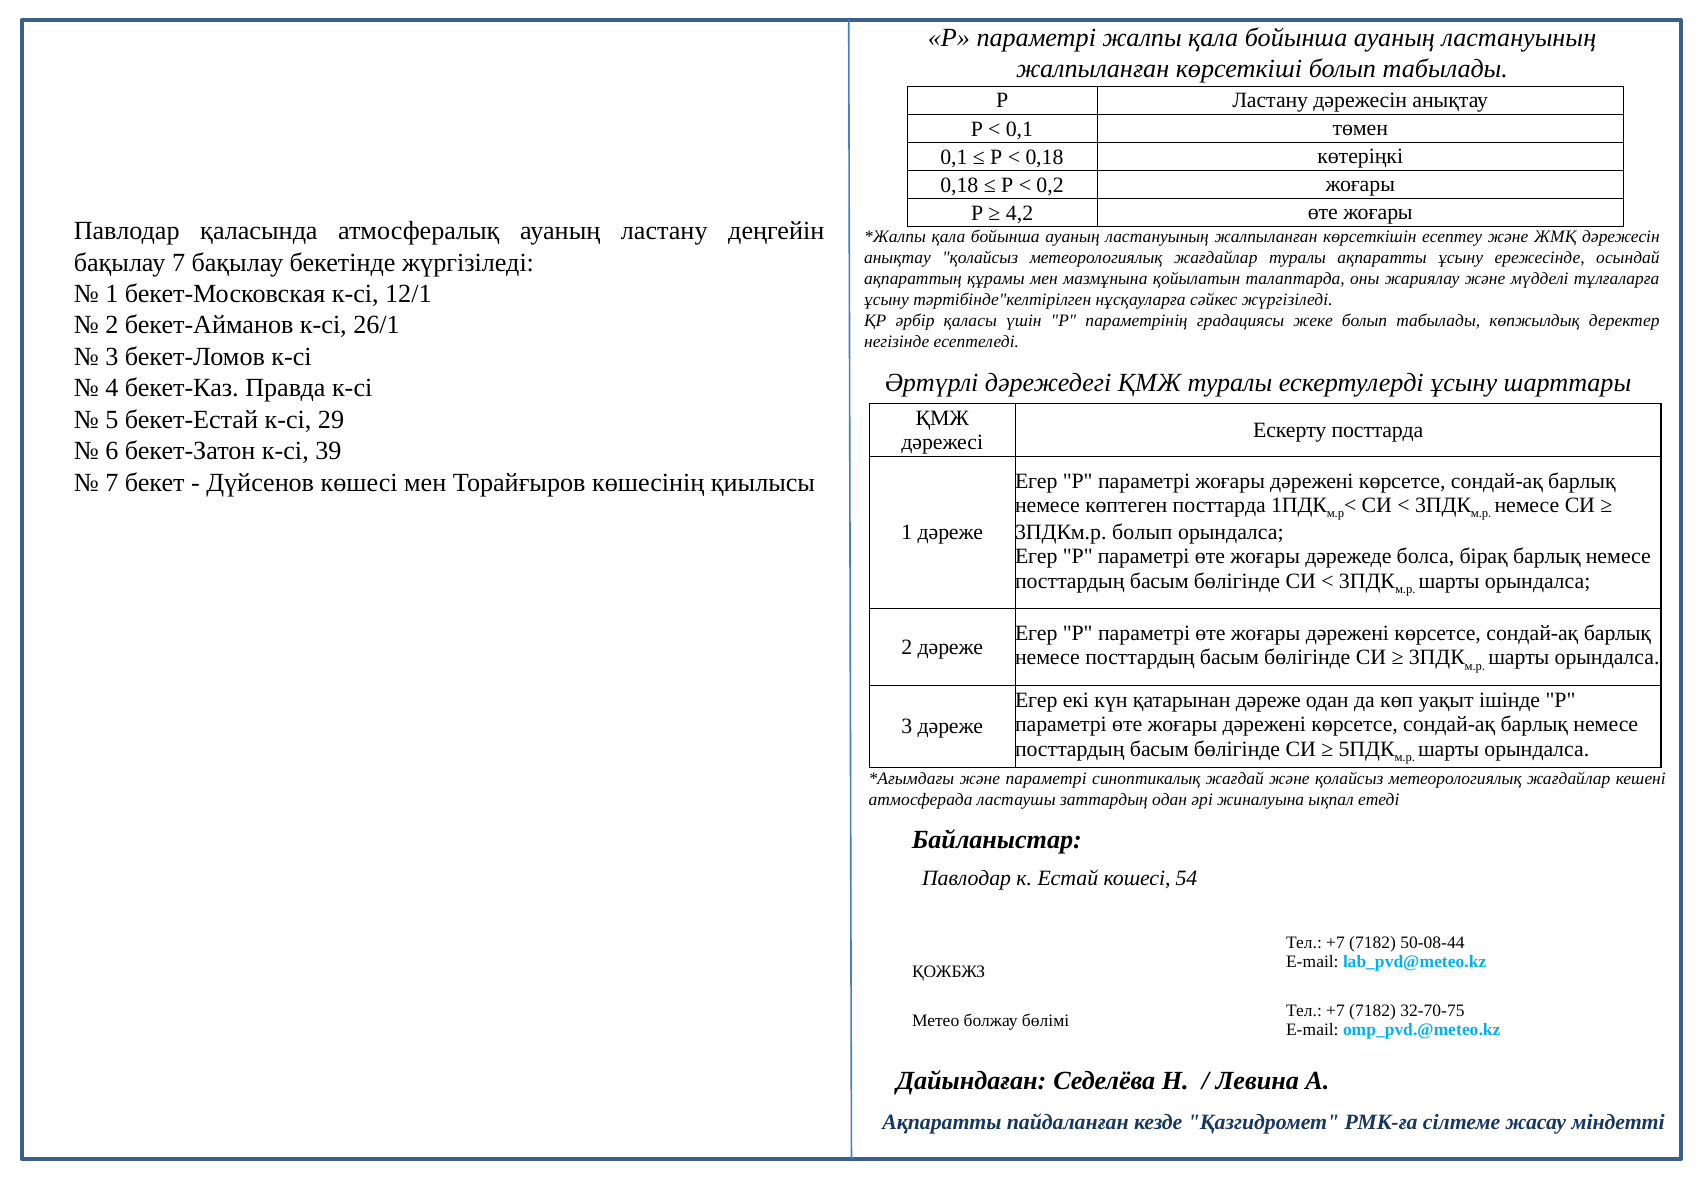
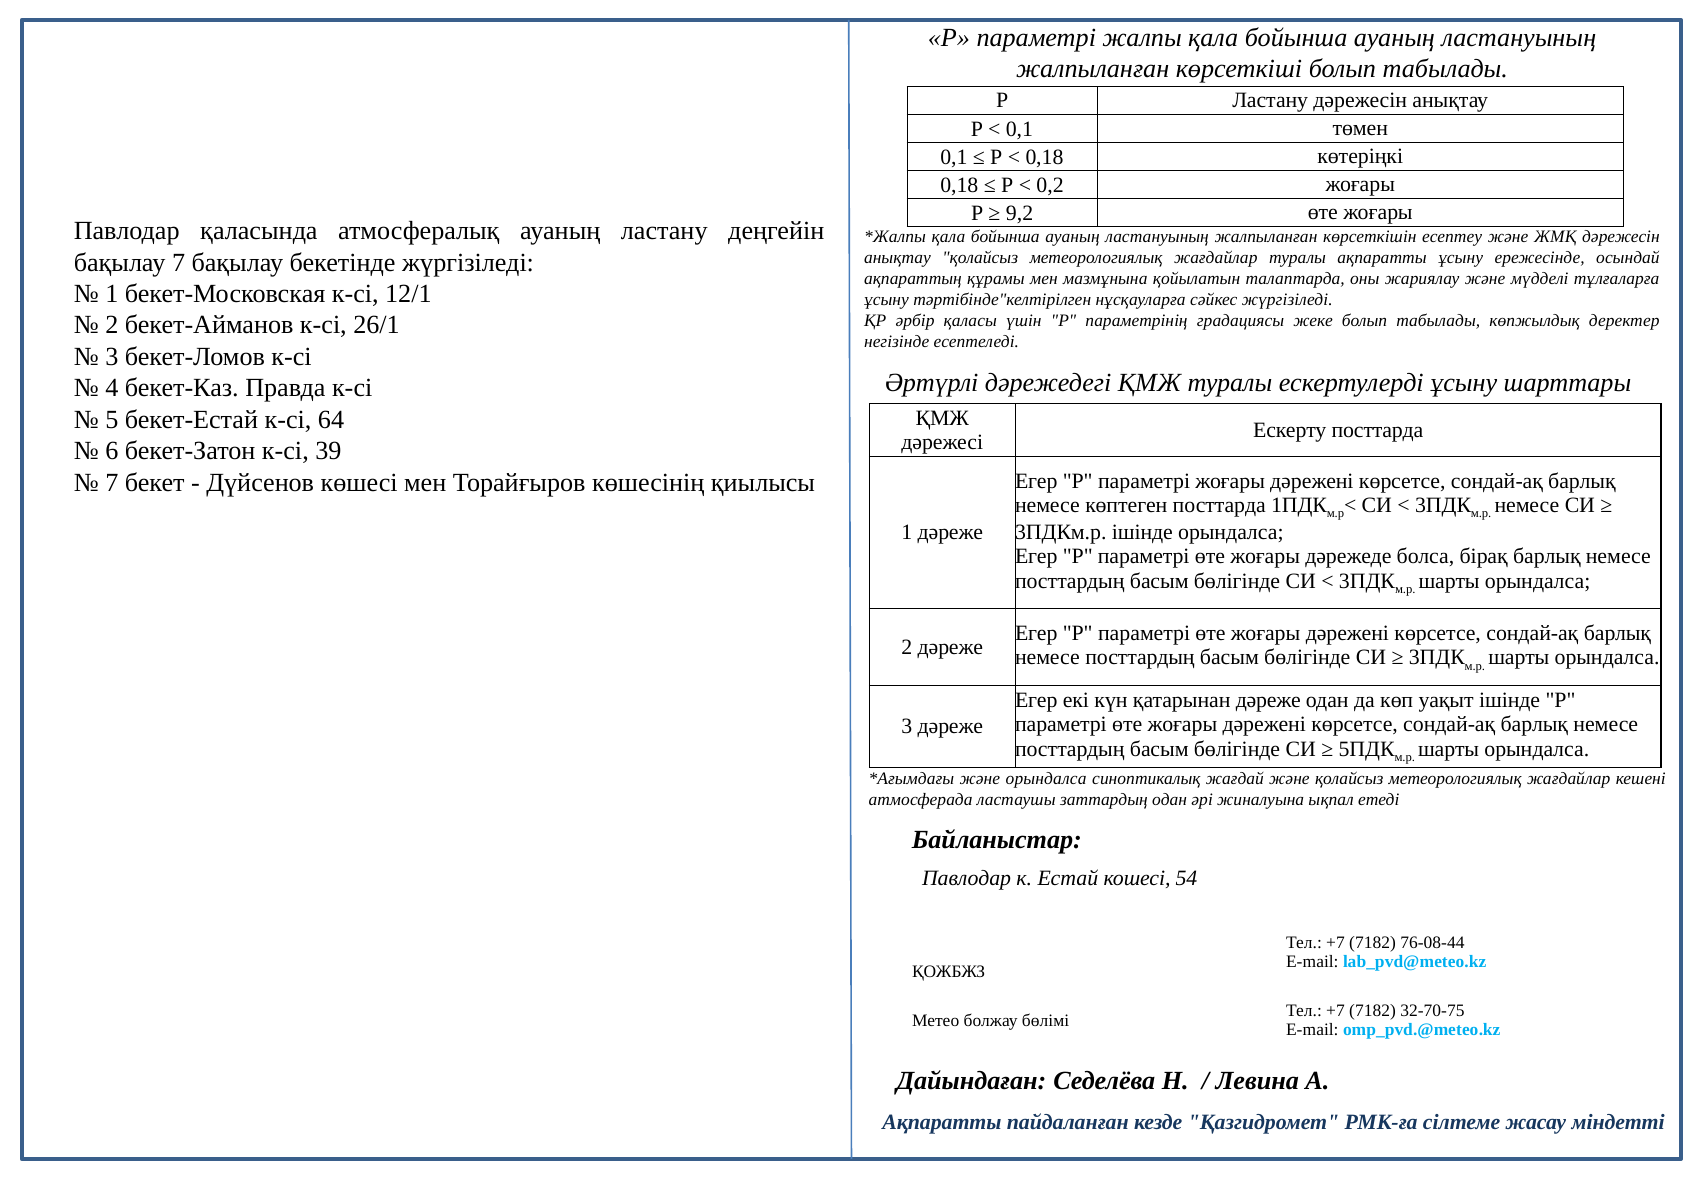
4,2: 4,2 -> 9,2
29: 29 -> 64
3ПДКм.р болып: болып -> ішінде
және параметрі: параметрі -> орындалса
50-08-44: 50-08-44 -> 76-08-44
